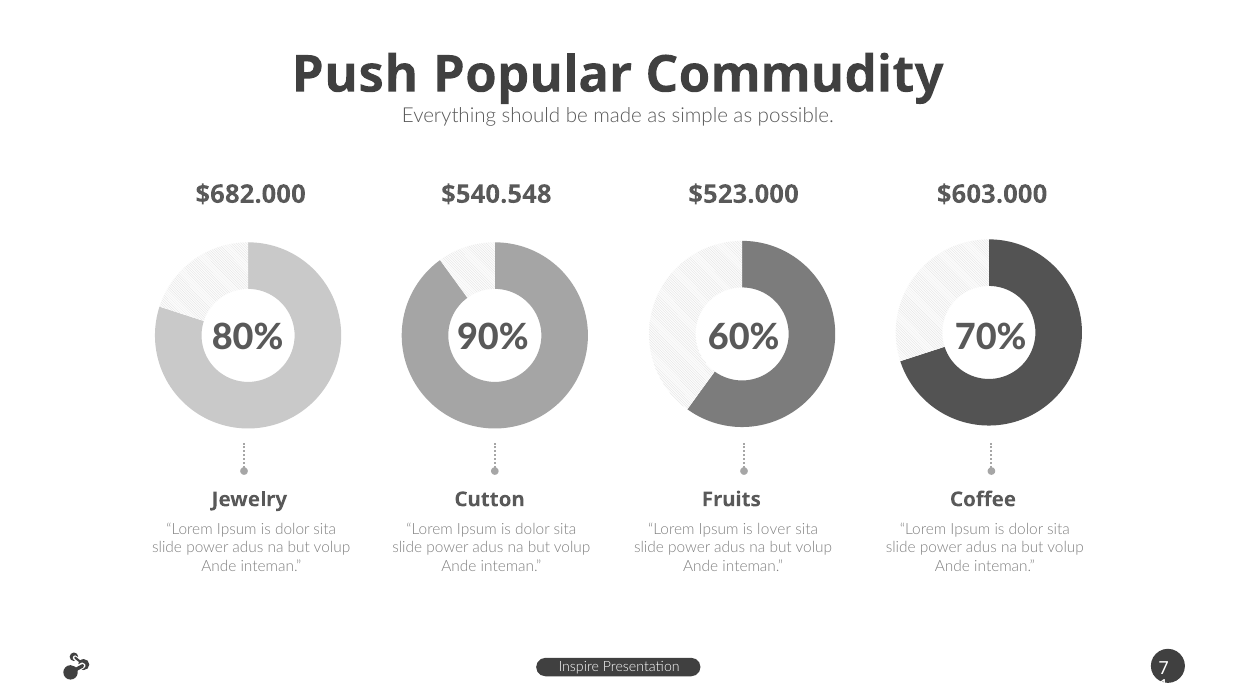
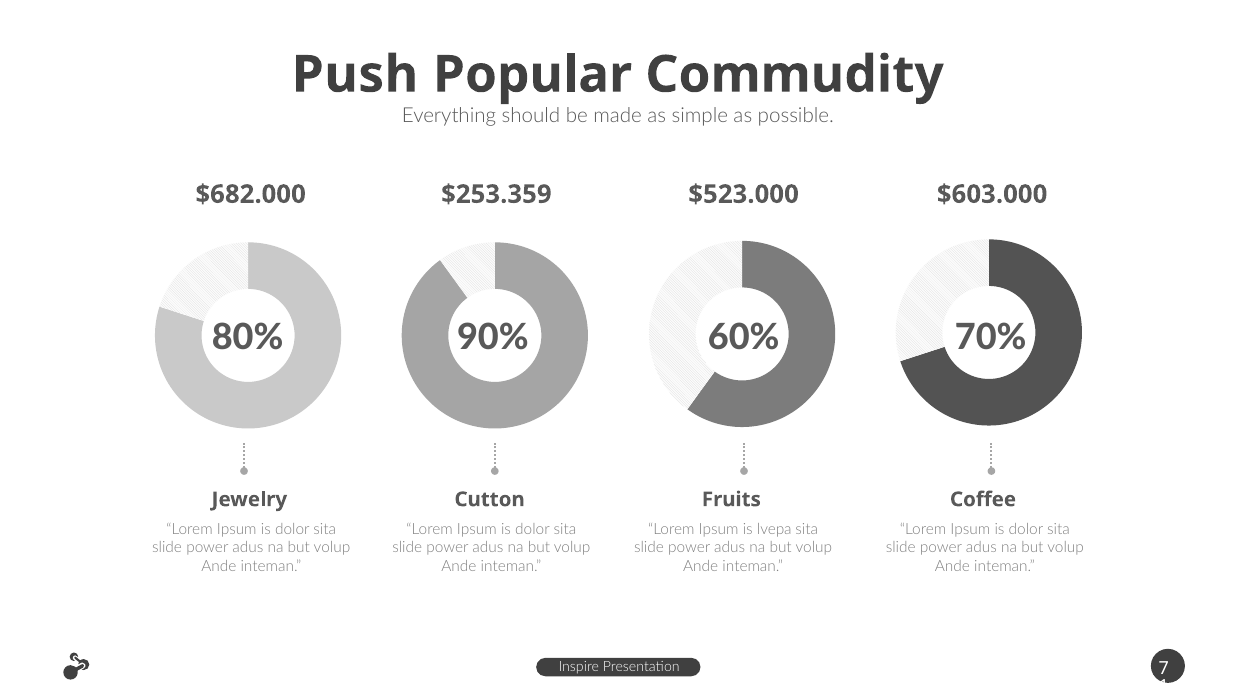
$540.548: $540.548 -> $253.359
lover: lover -> lvepa
